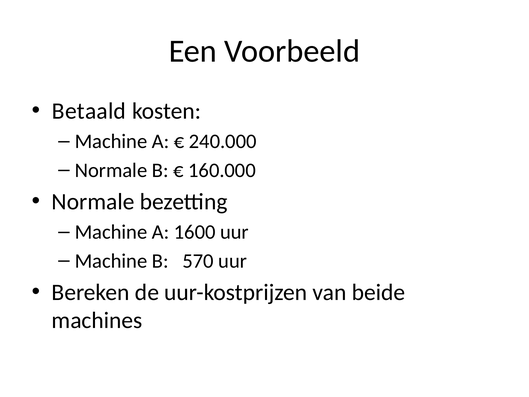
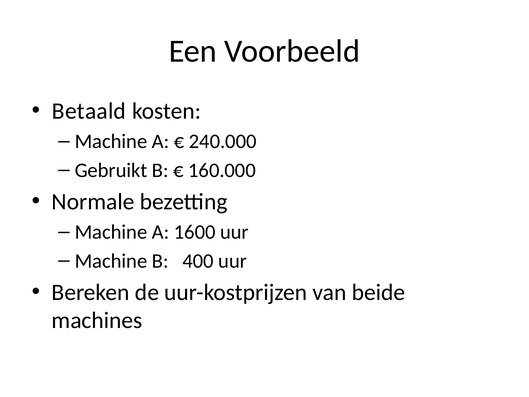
Normale at (111, 170): Normale -> Gebruikt
570: 570 -> 400
